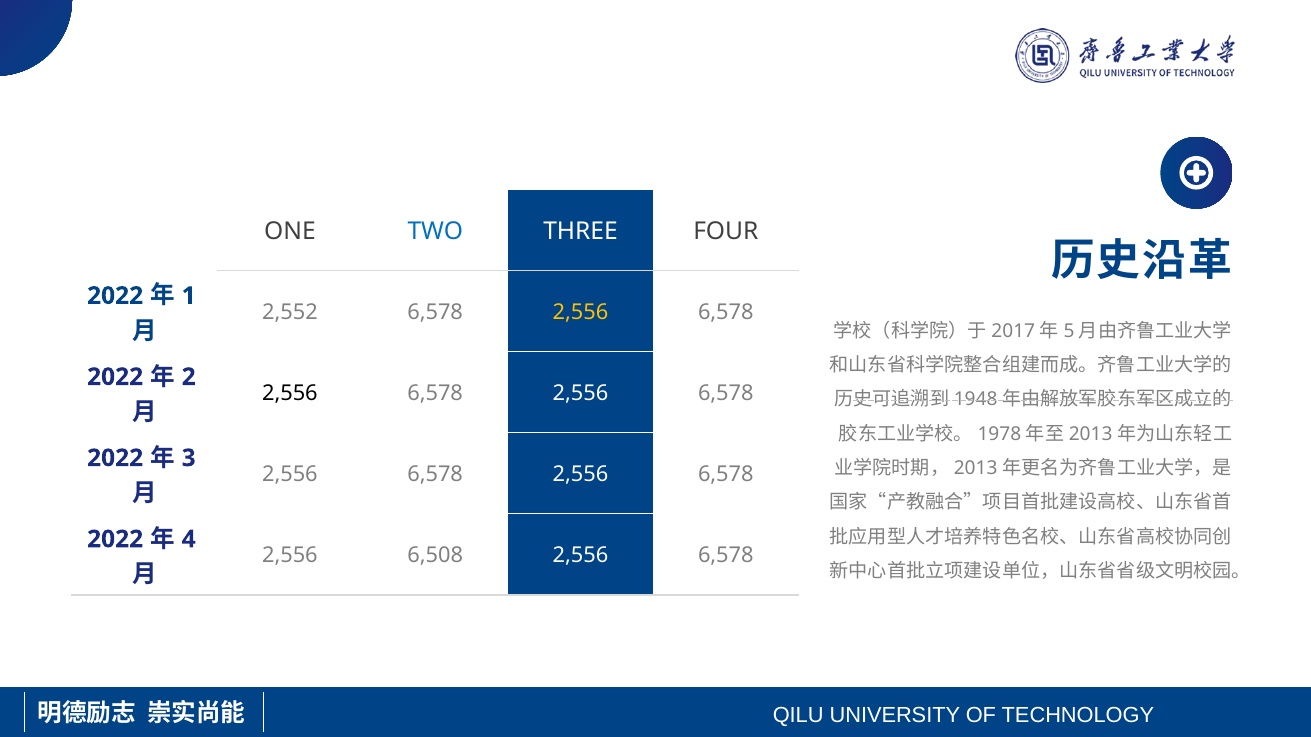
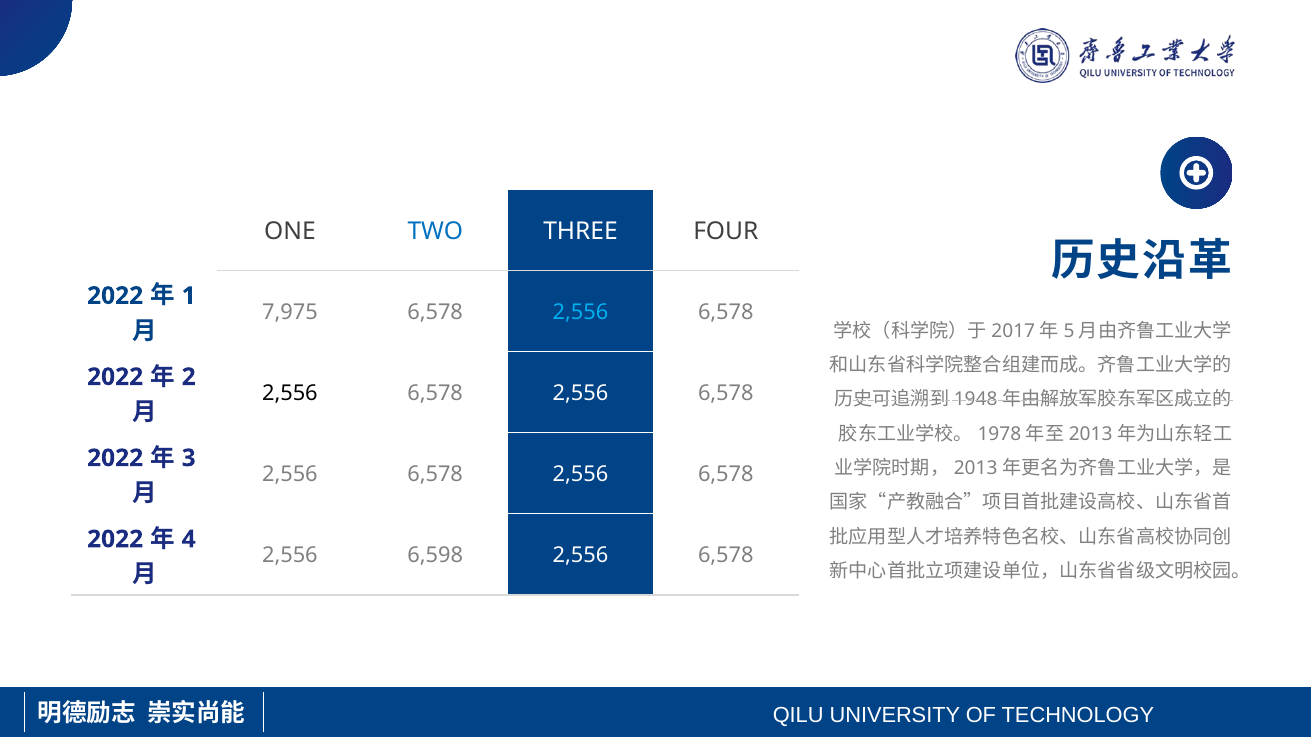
2,552: 2,552 -> 7,975
2,556 at (581, 312) colour: yellow -> light blue
6,508: 6,508 -> 6,598
